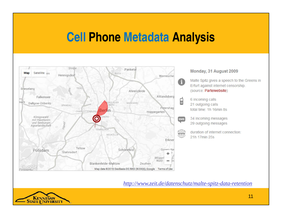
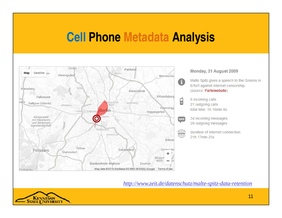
Metadata colour: blue -> orange
